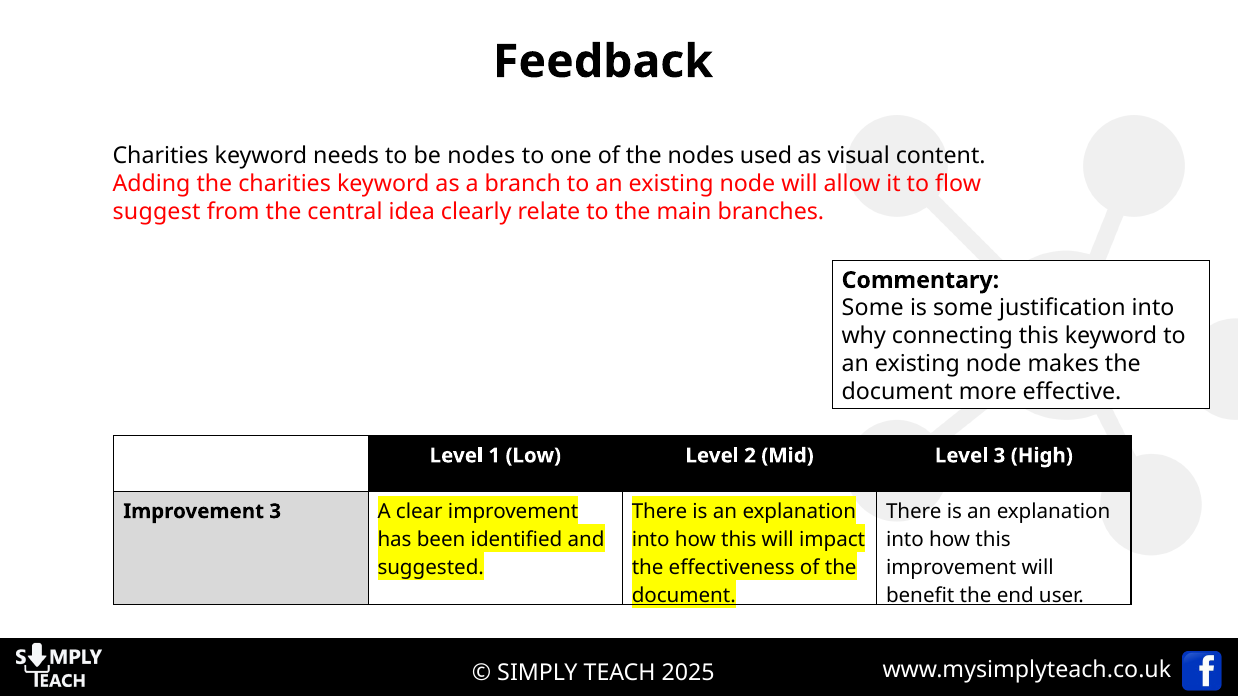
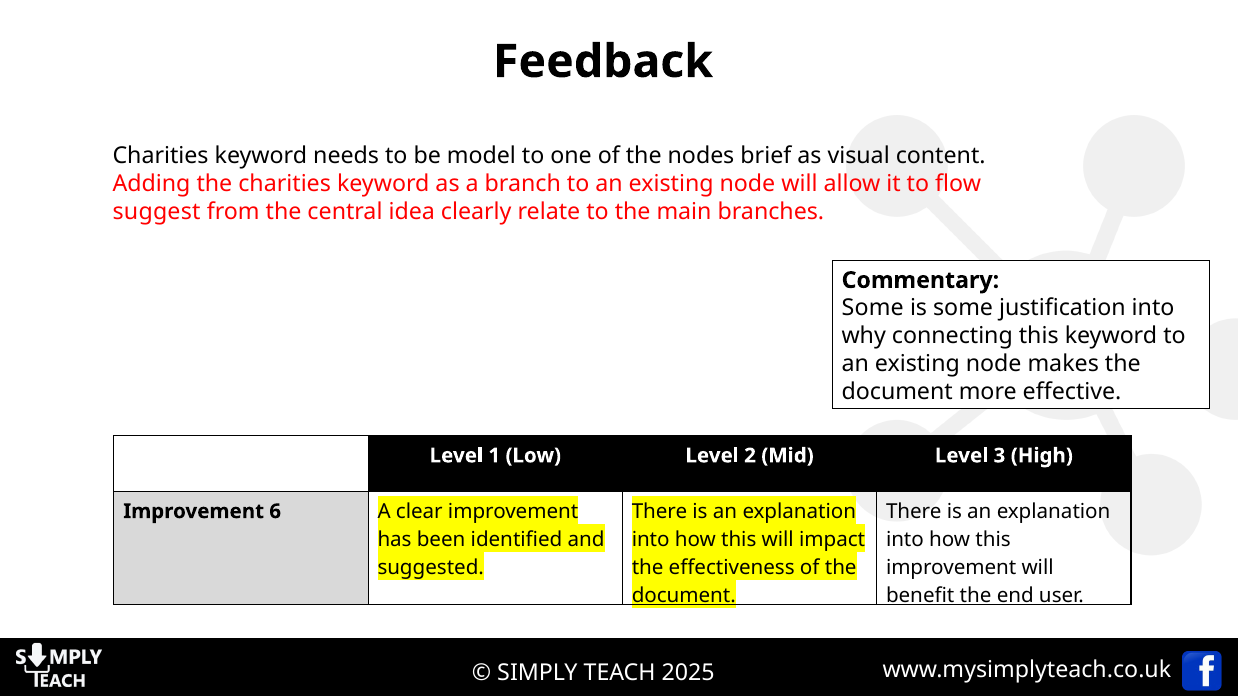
be nodes: nodes -> model
used: used -> brief
Improvement 3: 3 -> 6
